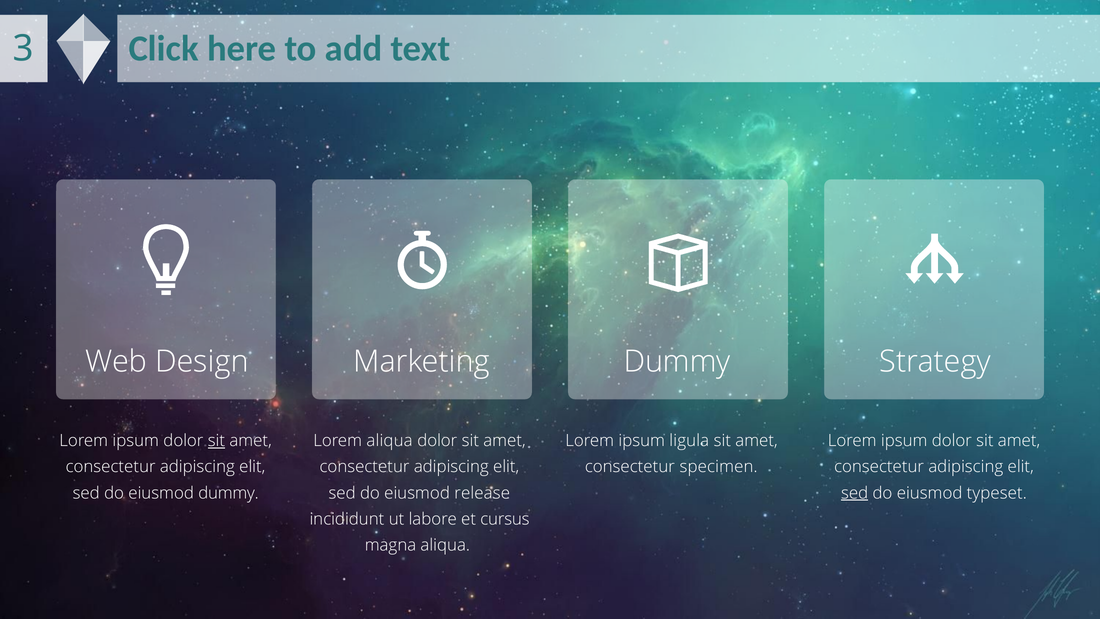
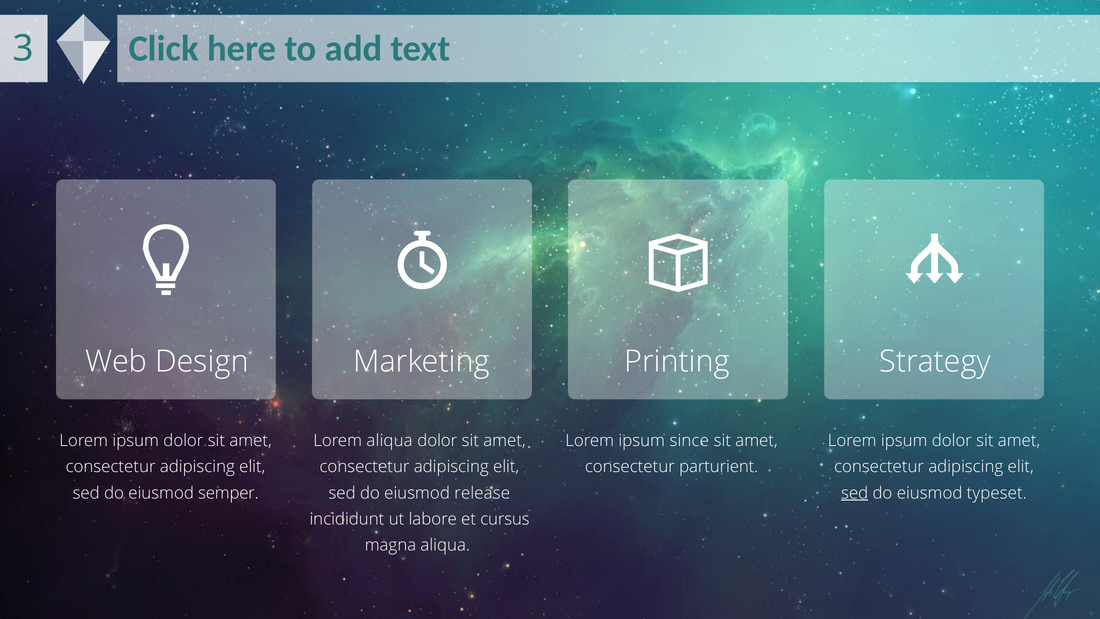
Dummy at (677, 362): Dummy -> Printing
sit at (216, 440) underline: present -> none
ligula: ligula -> since
specimen: specimen -> parturient
eiusmod dummy: dummy -> semper
